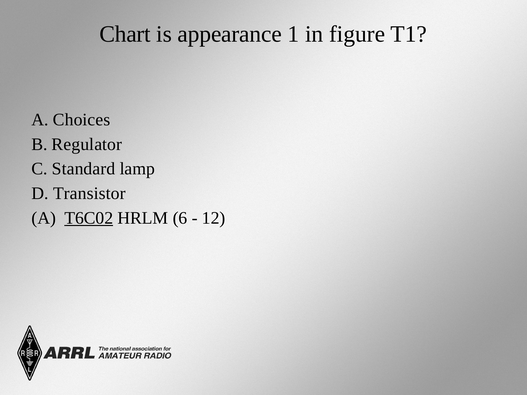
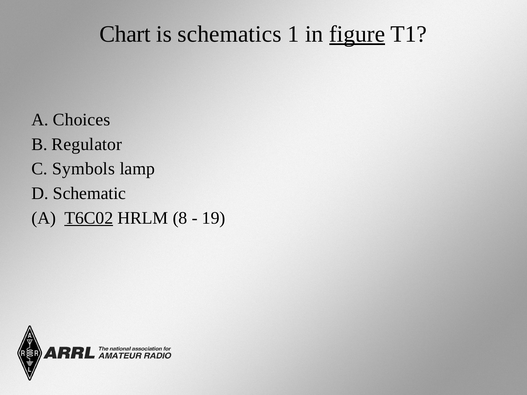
appearance: appearance -> schematics
figure underline: none -> present
Standard: Standard -> Symbols
Transistor: Transistor -> Schematic
6: 6 -> 8
12: 12 -> 19
